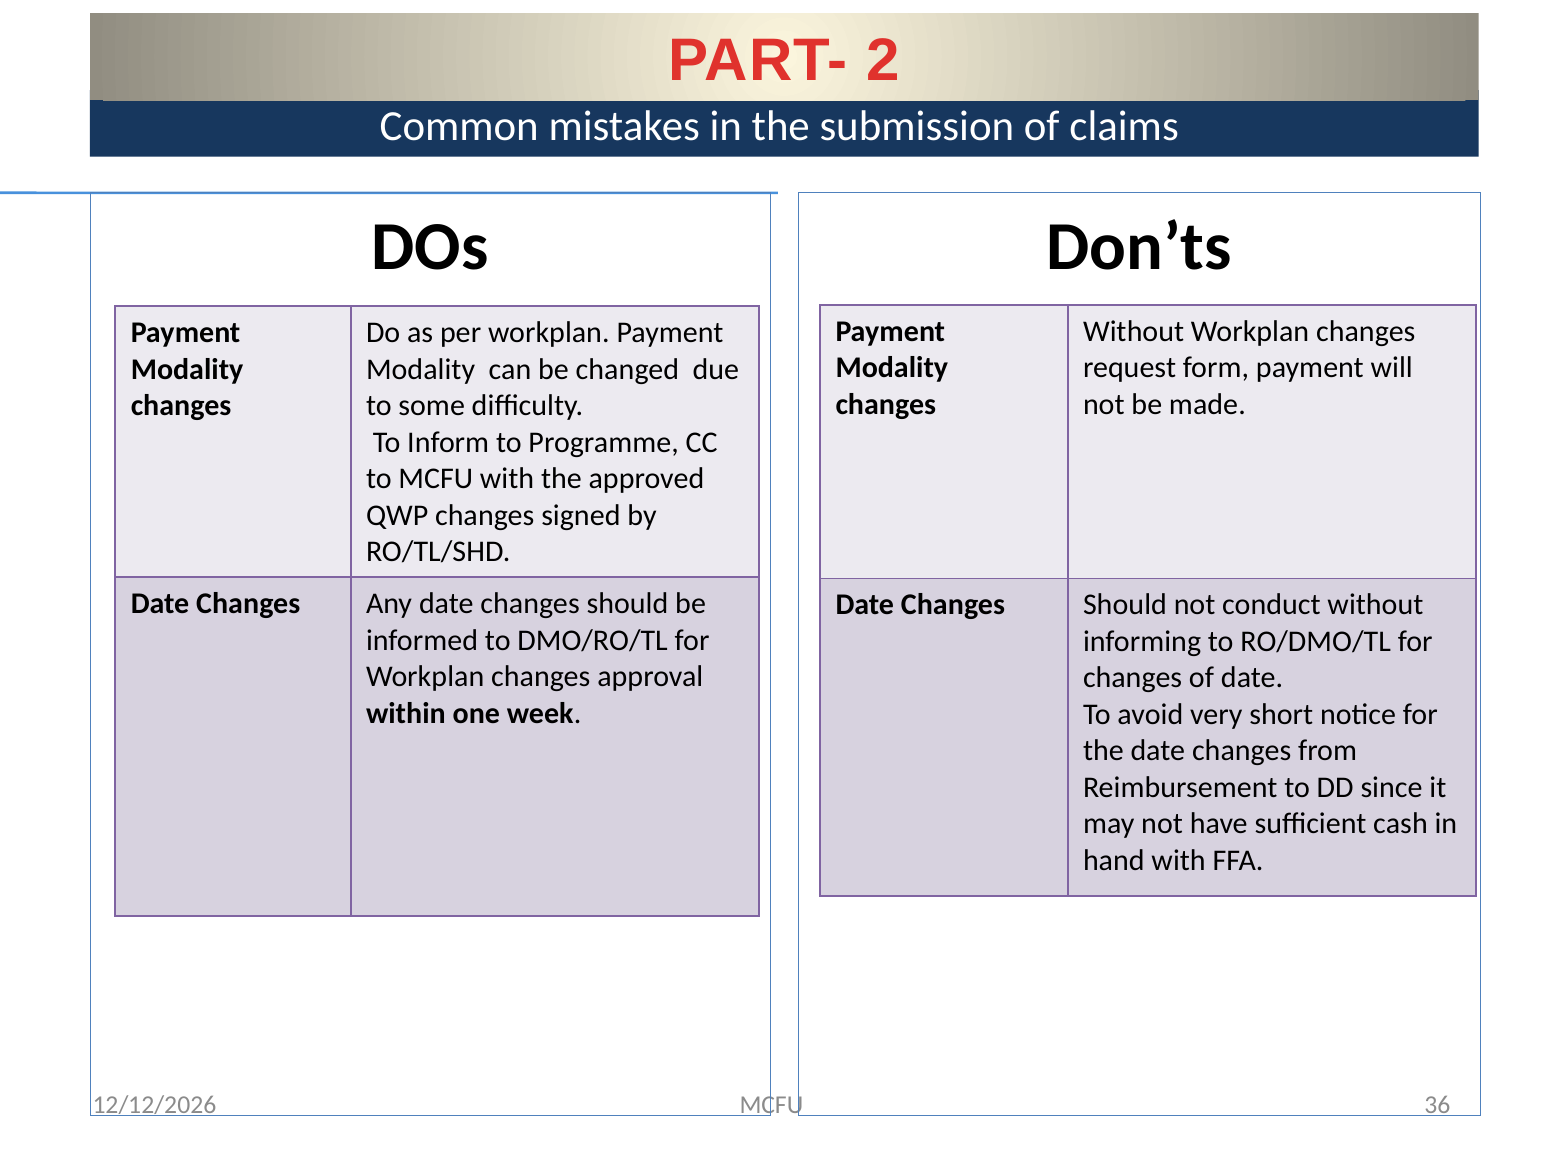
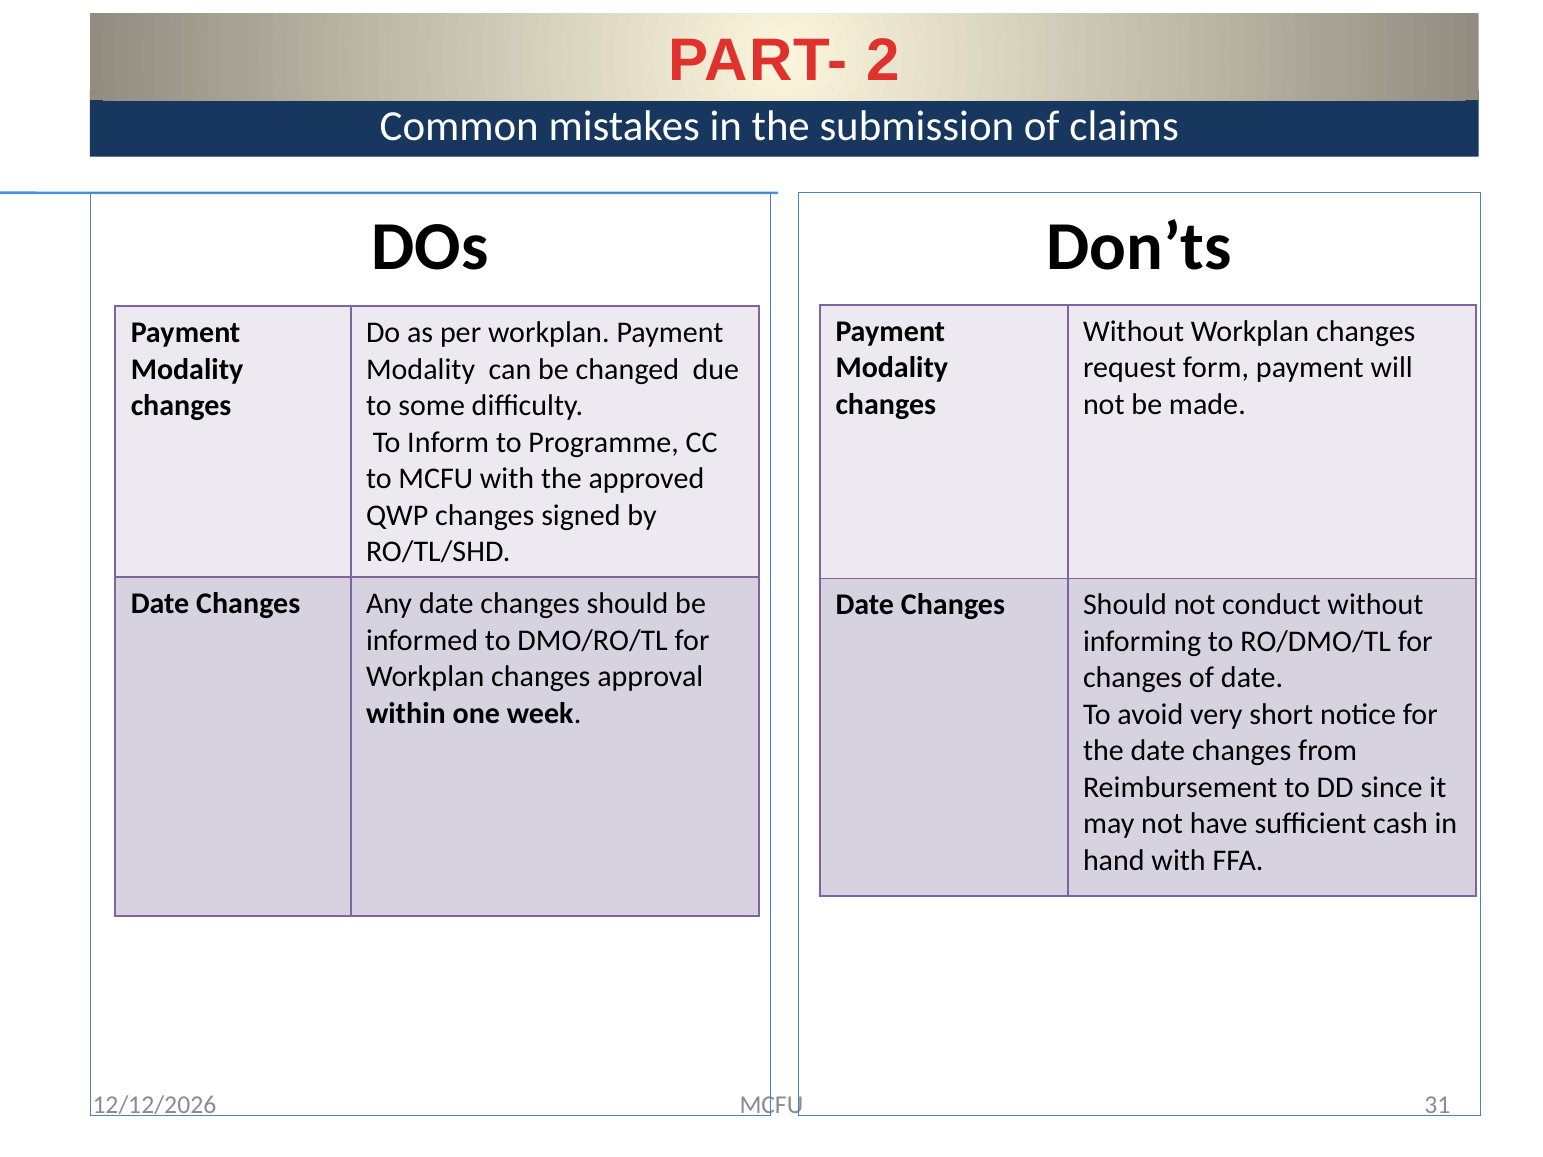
36: 36 -> 31
